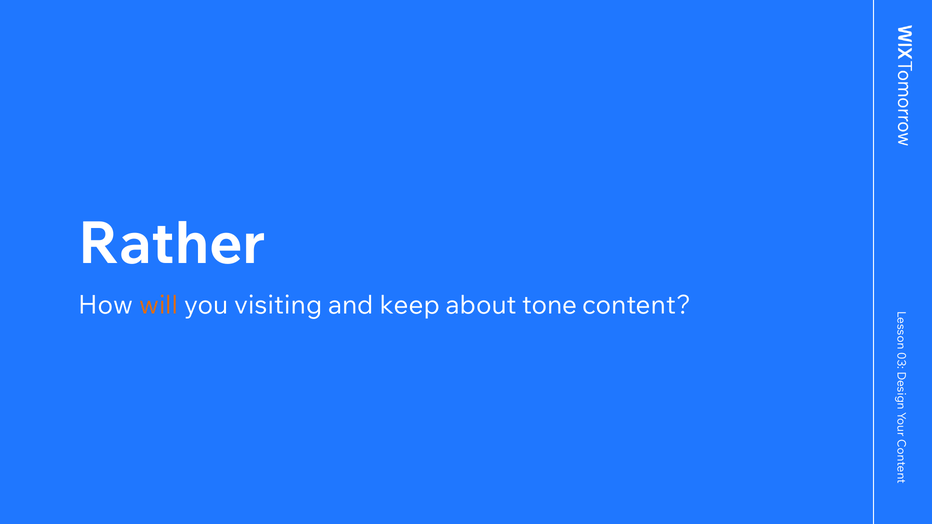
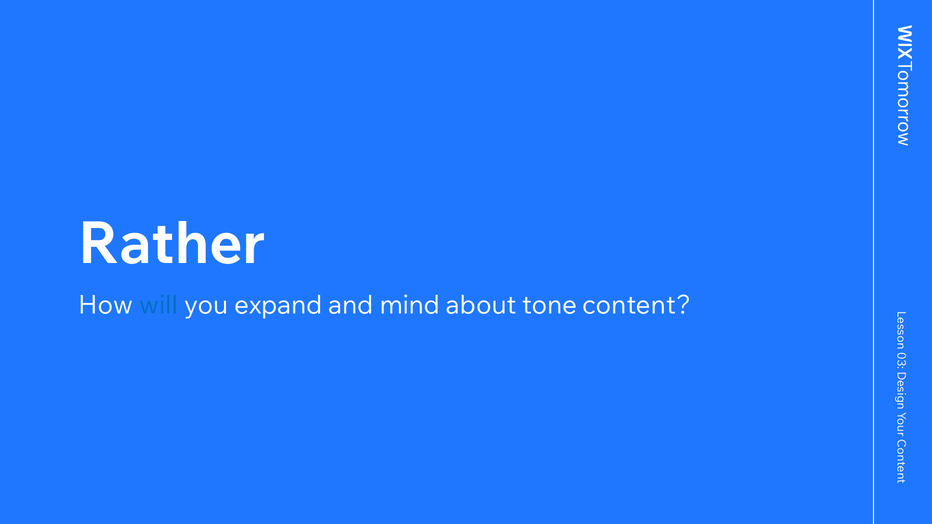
will colour: orange -> blue
visiting: visiting -> expand
keep: keep -> mind
